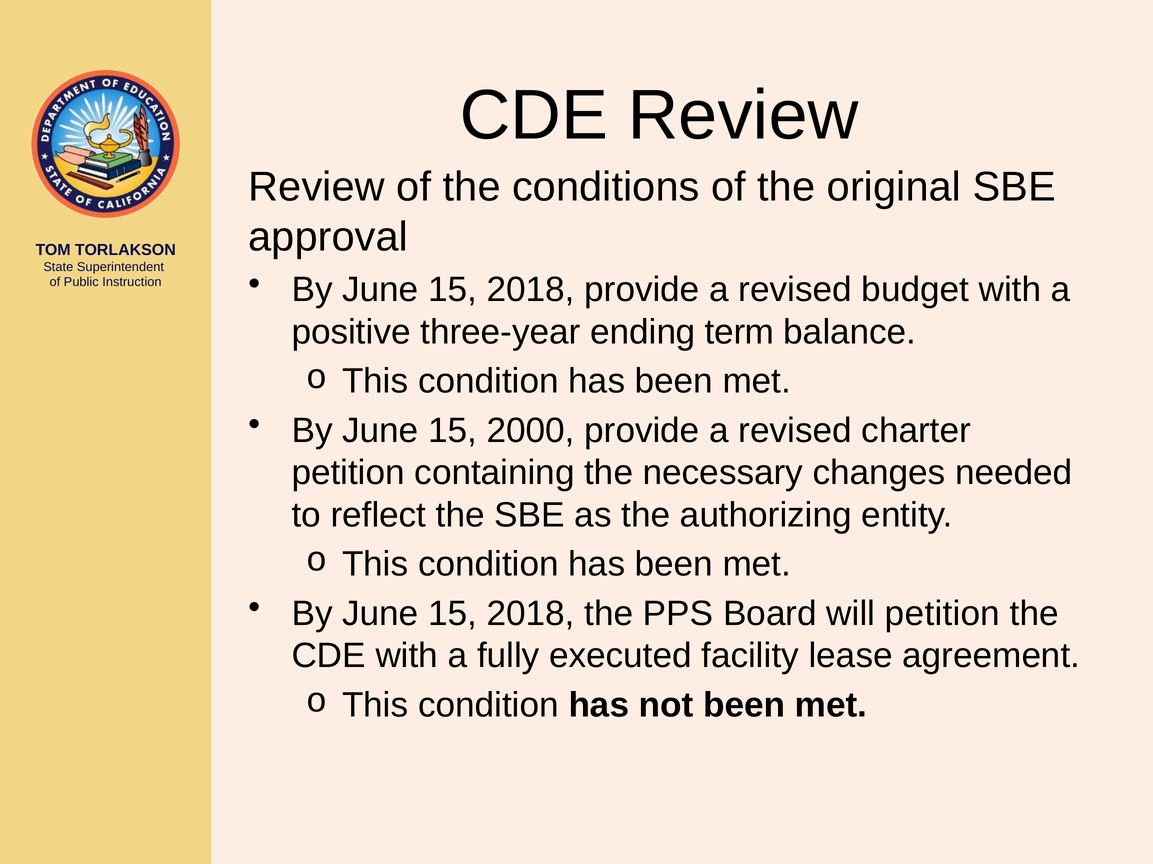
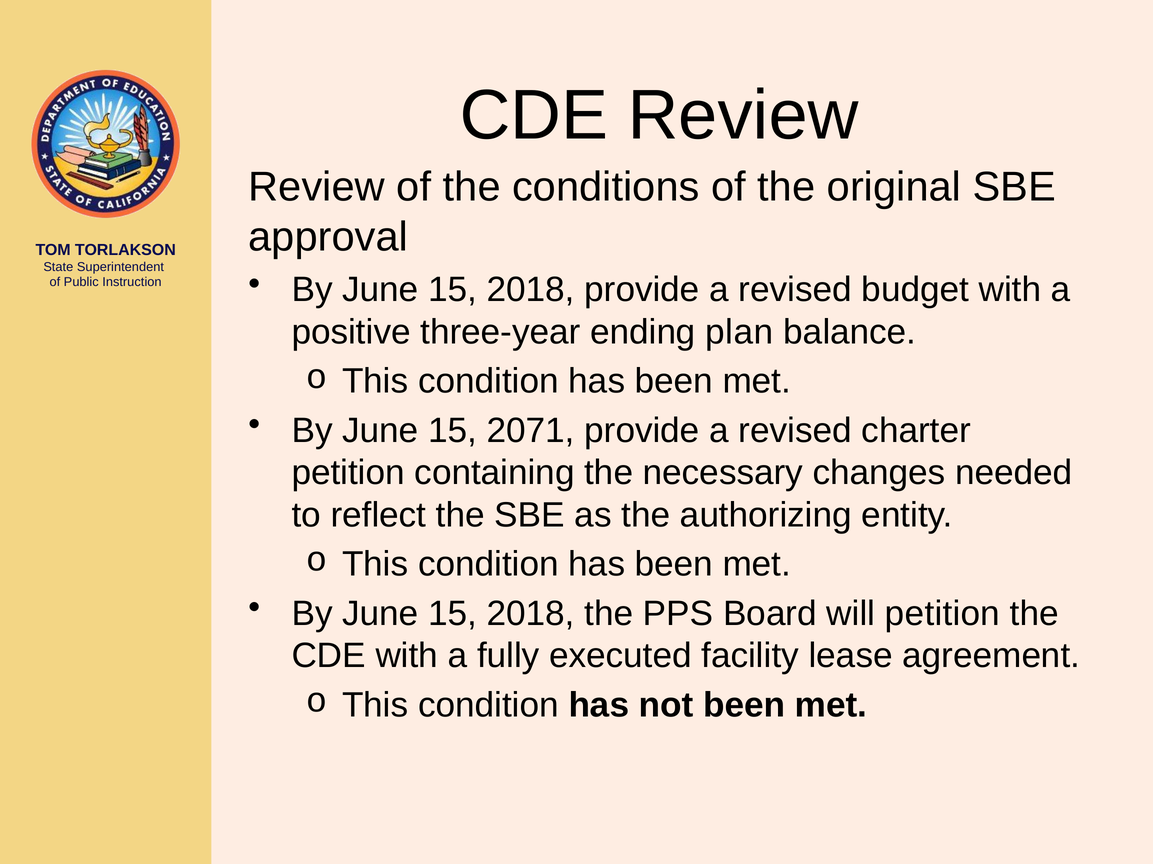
term: term -> plan
2000: 2000 -> 2071
